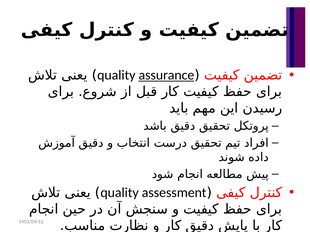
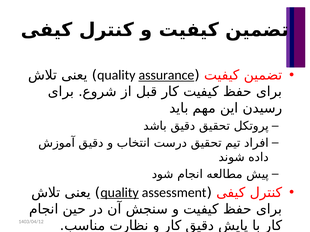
quality at (120, 193) underline: none -> present
